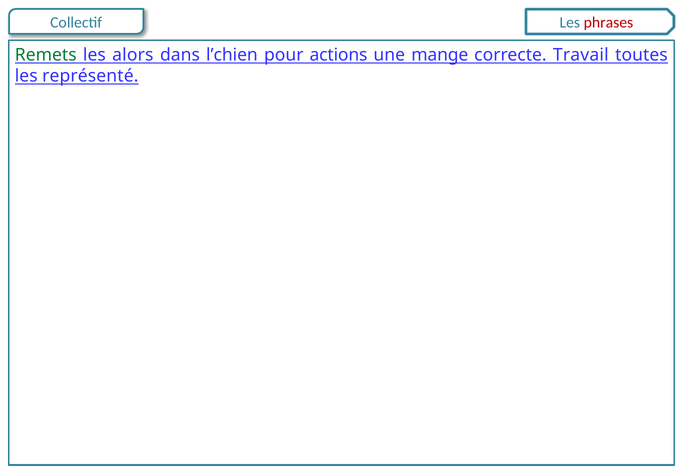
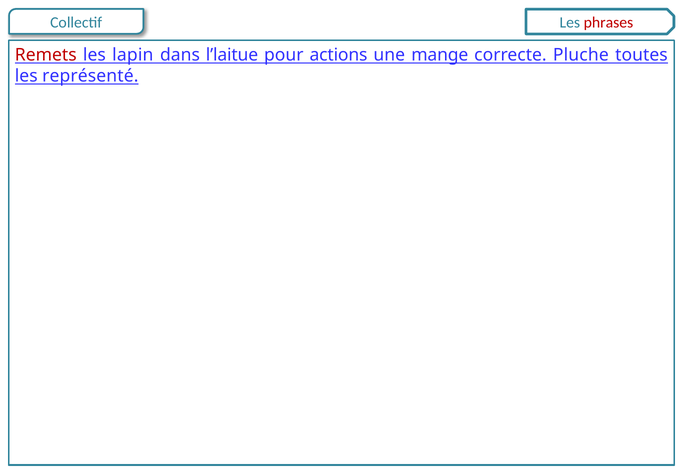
Remets colour: green -> red
alors: alors -> lapin
l’chien: l’chien -> l’laitue
Travail: Travail -> Pluche
